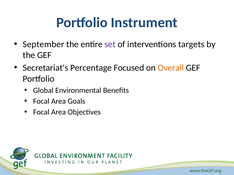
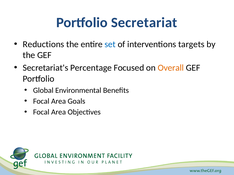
Instrument: Instrument -> Secretariat
September: September -> Reductions
set colour: purple -> blue
